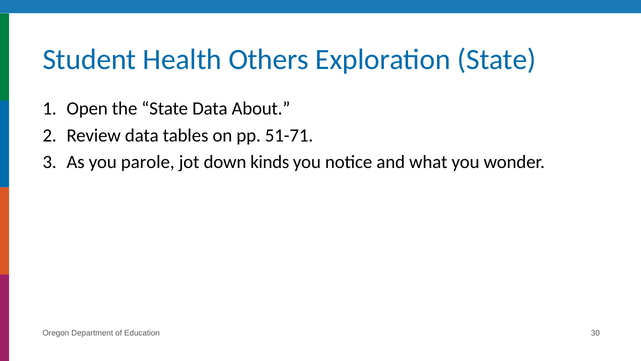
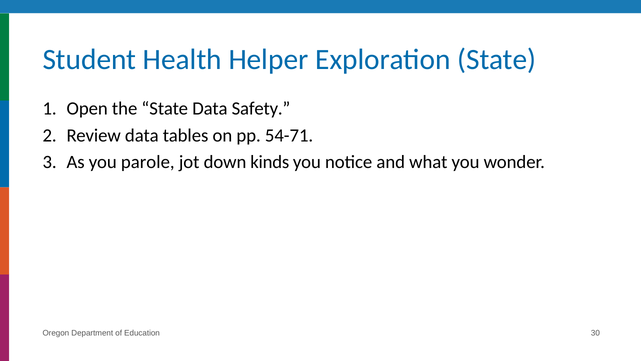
Others: Others -> Helper
About: About -> Safety
51-71: 51-71 -> 54-71
